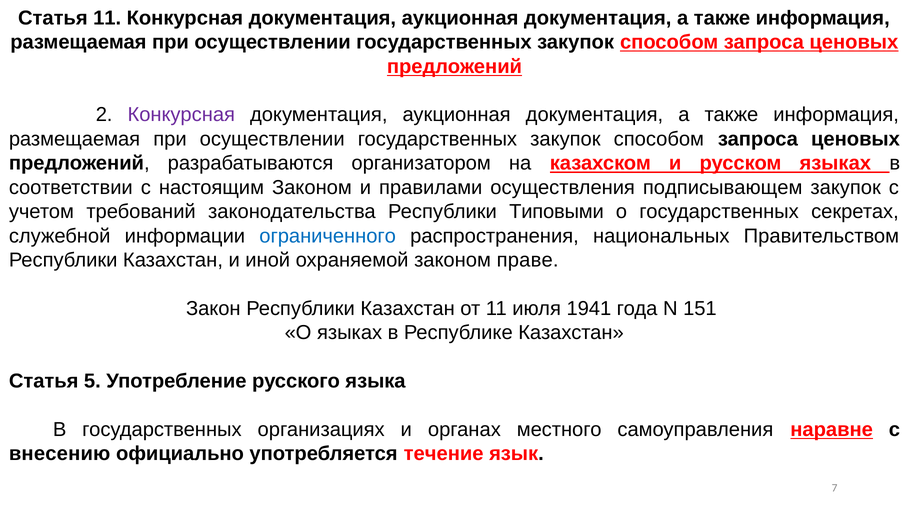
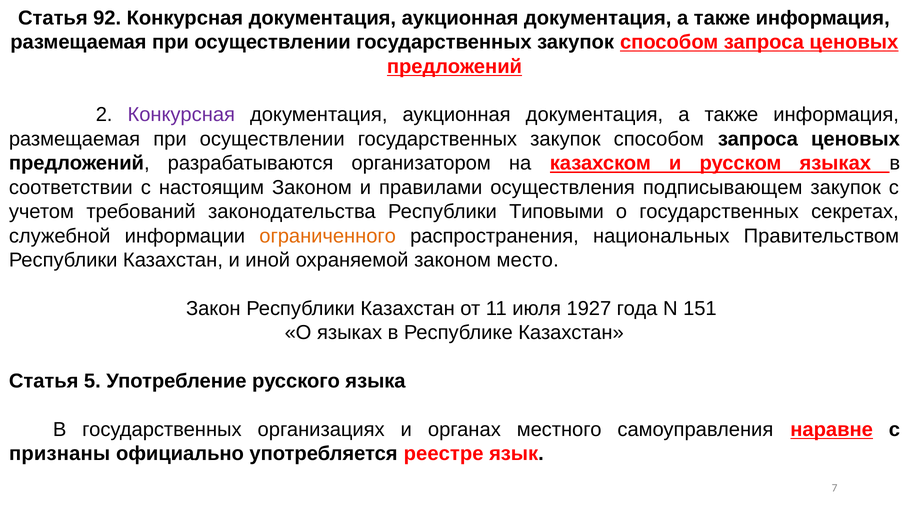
Статья 11: 11 -> 92
ограниченного colour: blue -> orange
праве: праве -> место
1941: 1941 -> 1927
внесению: внесению -> признаны
течение: течение -> реестре
